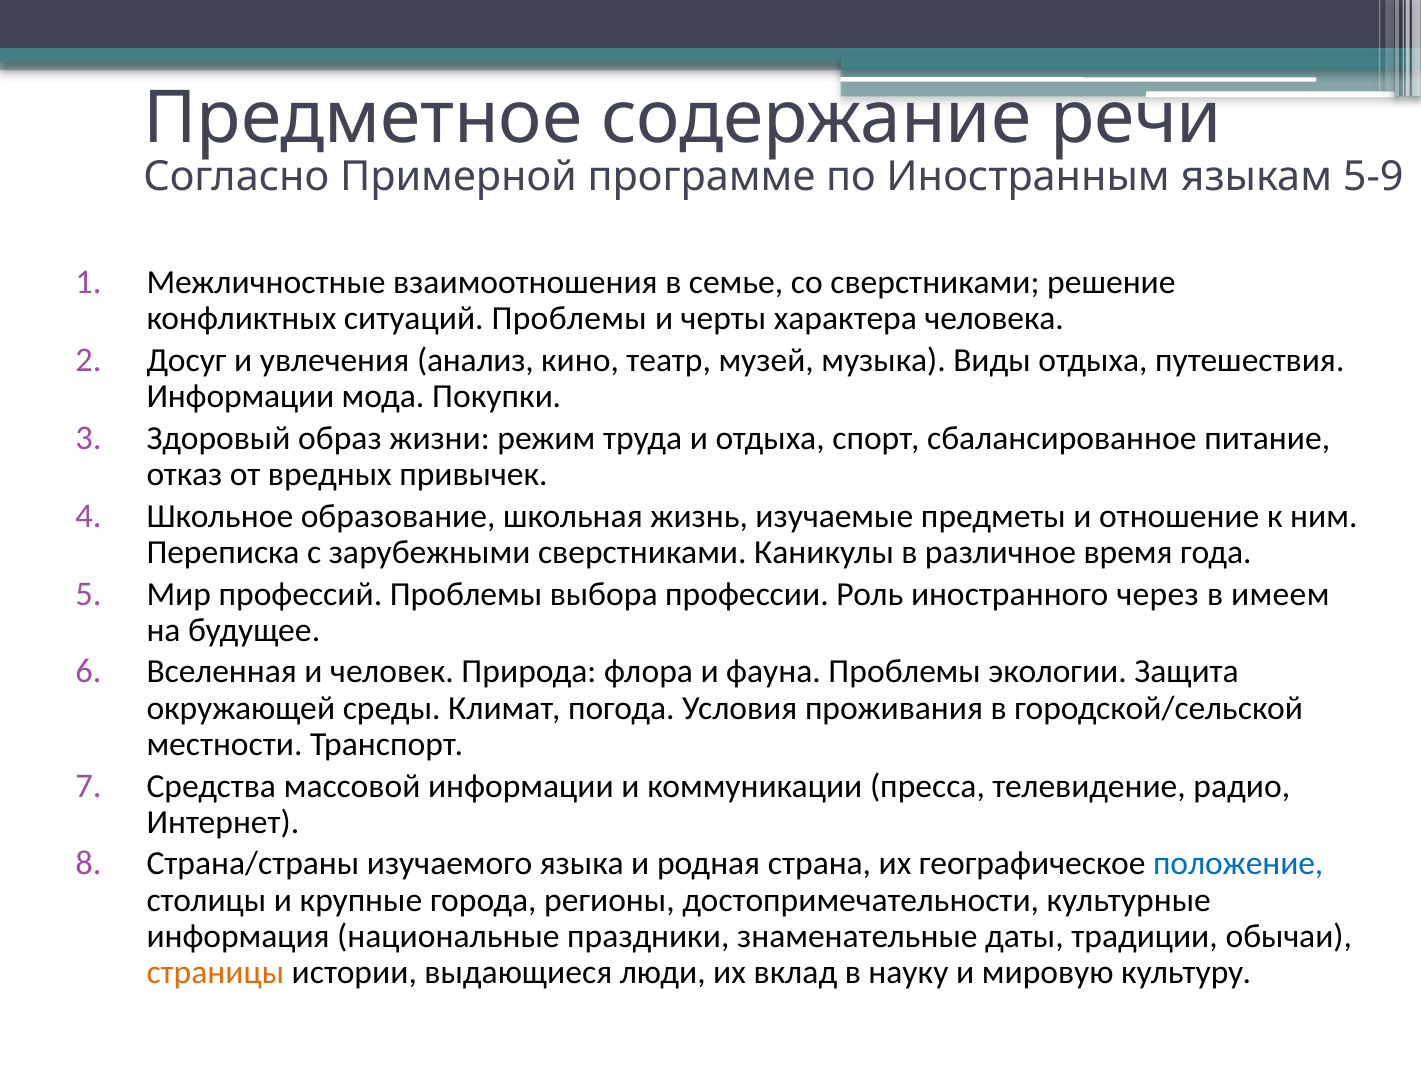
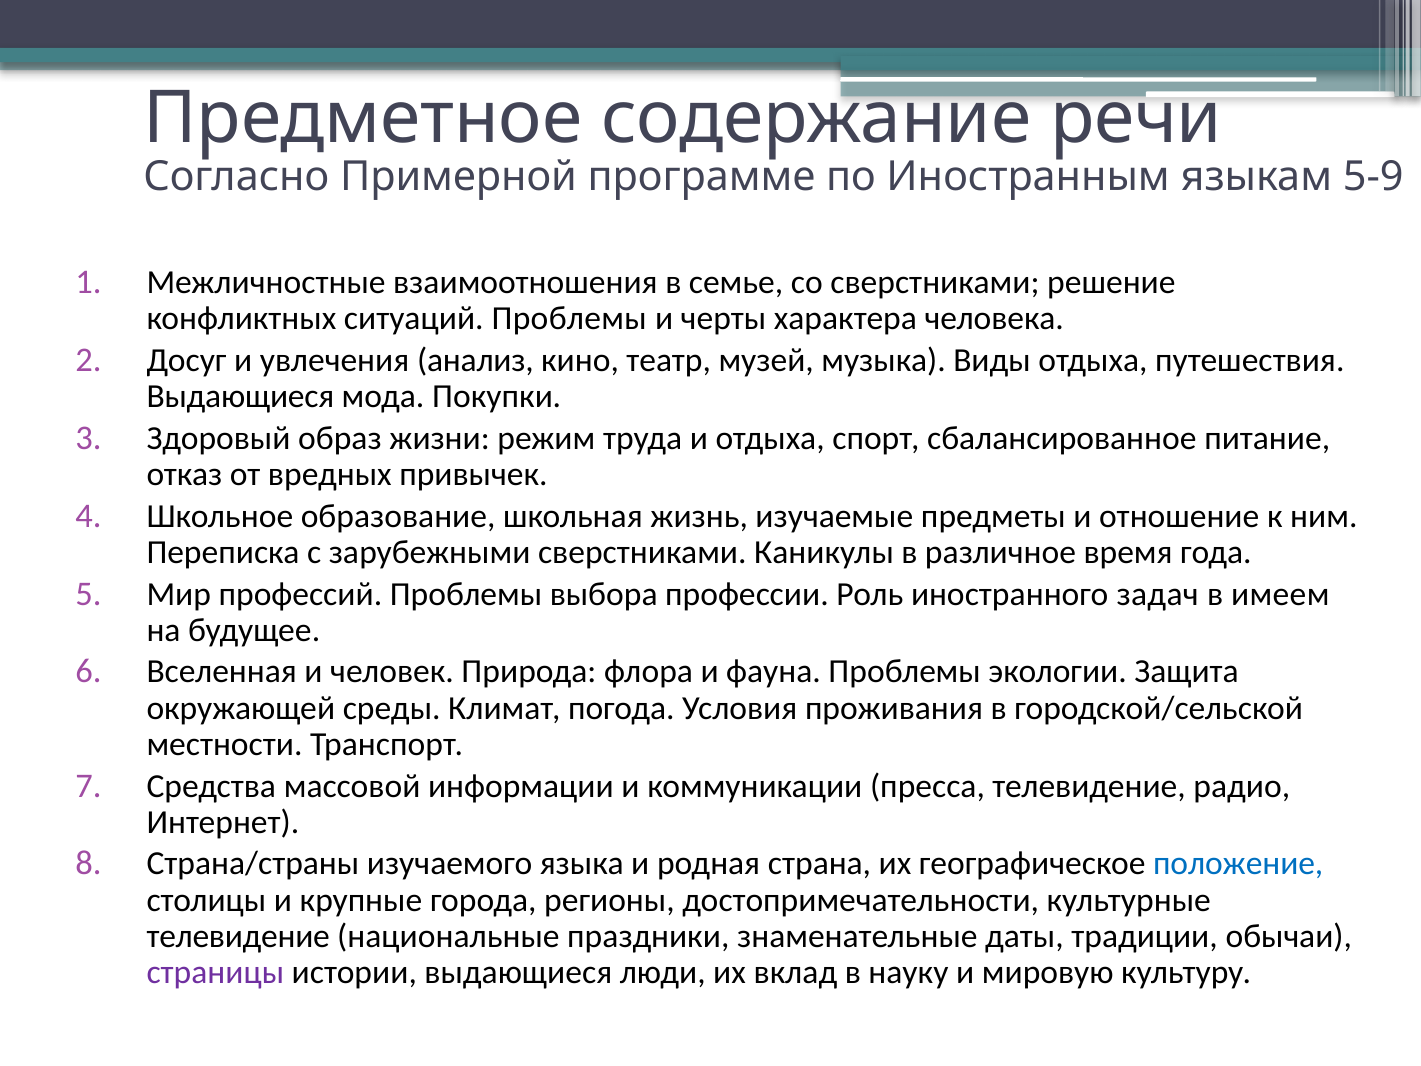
Информации at (240, 397): Информации -> Выдающиеся
через: через -> задач
информация at (238, 936): информация -> телевидение
страницы colour: orange -> purple
